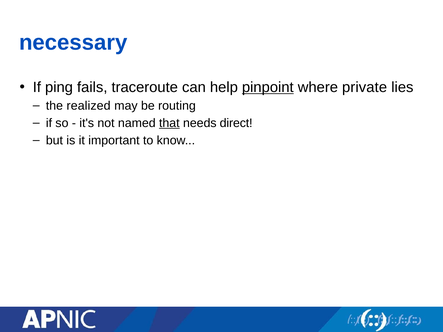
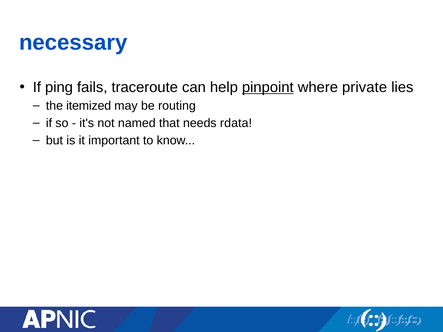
realized: realized -> itemized
that underline: present -> none
direct: direct -> rdata
